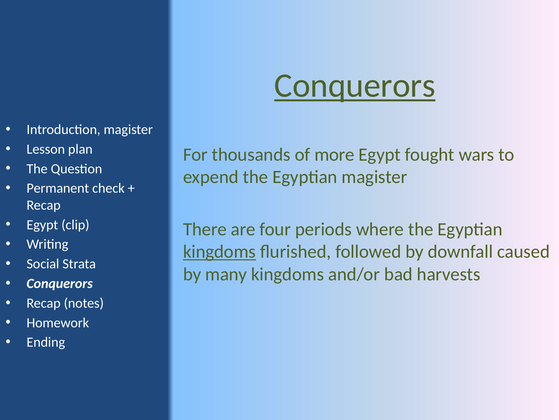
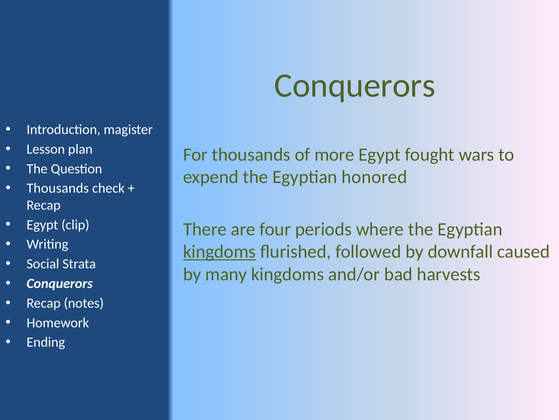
Conquerors at (355, 86) underline: present -> none
Egyptian magister: magister -> honored
Permanent at (58, 188): Permanent -> Thousands
